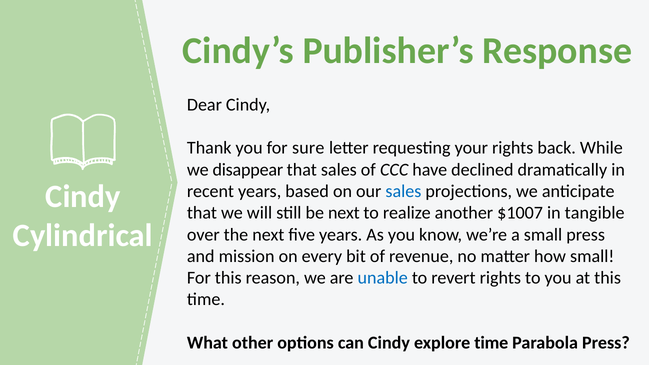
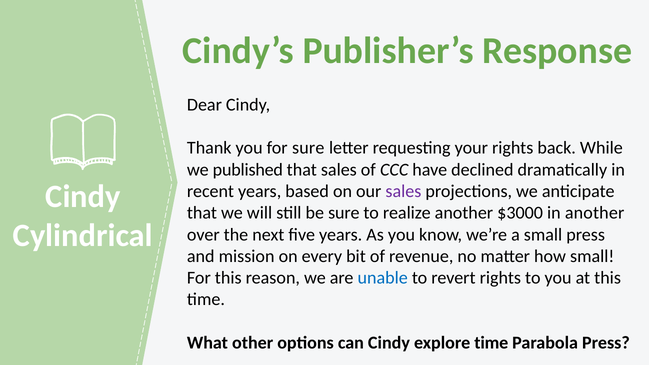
disappear: disappear -> published
sales at (403, 191) colour: blue -> purple
be next: next -> sure
$1007: $1007 -> $3000
in tangible: tangible -> another
